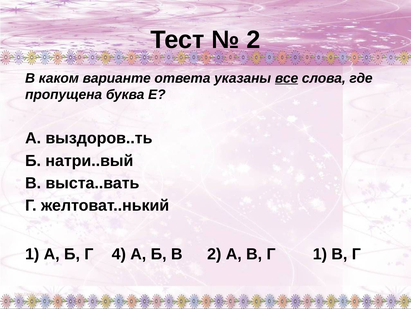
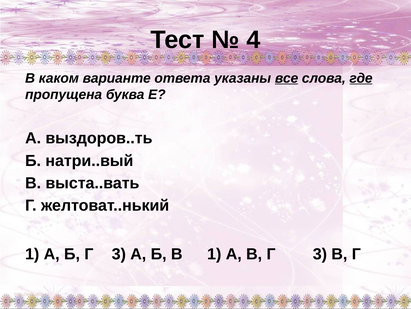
2 at (253, 40): 2 -> 4
где underline: none -> present
Б Г 4: 4 -> 3
В 2: 2 -> 1
В Г 1: 1 -> 3
